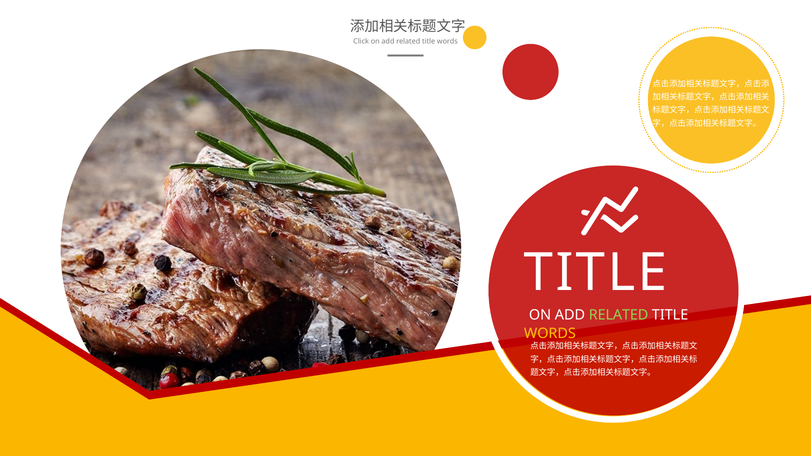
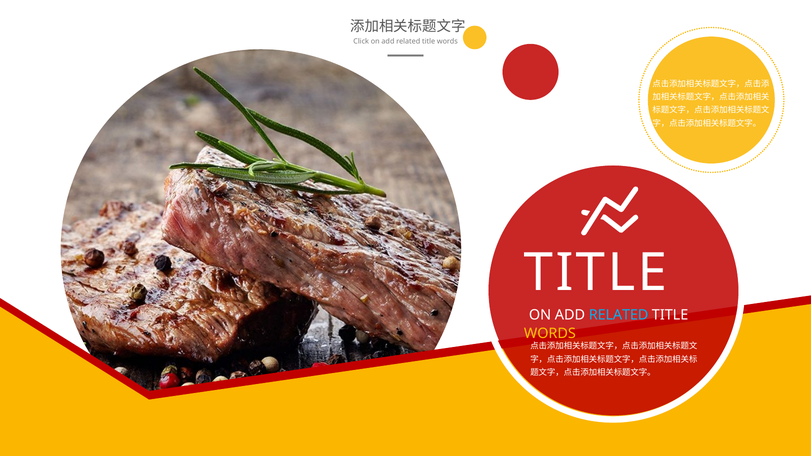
RELATED at (619, 315) colour: light green -> light blue
